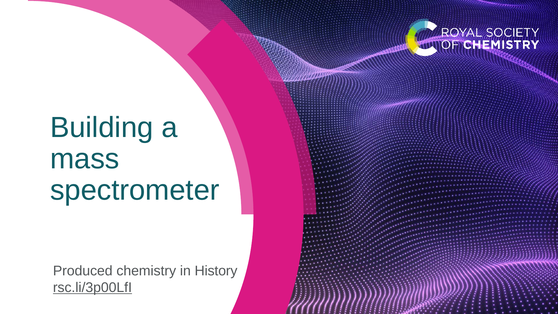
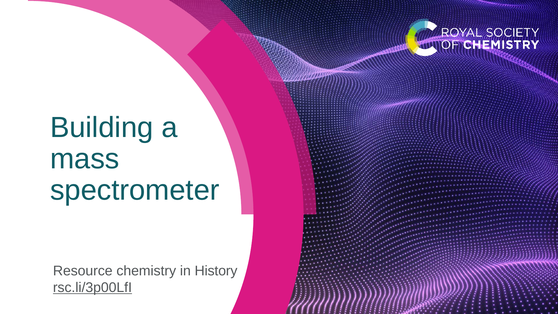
Produced: Produced -> Resource
